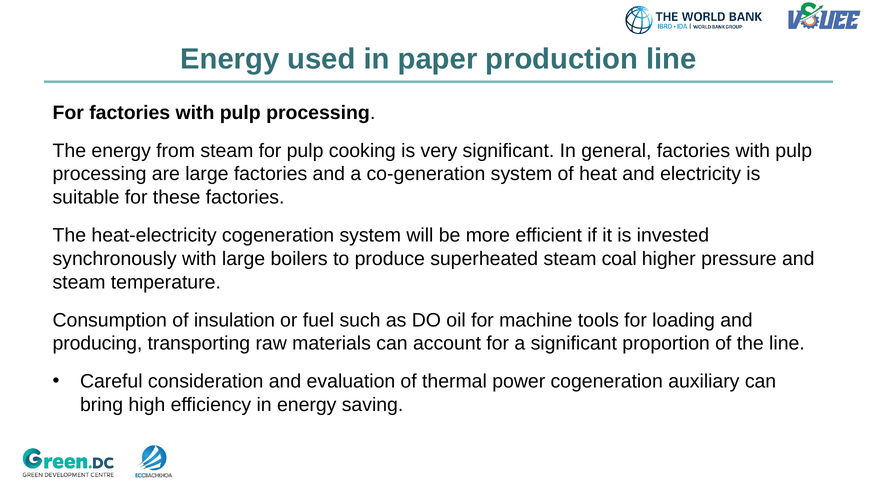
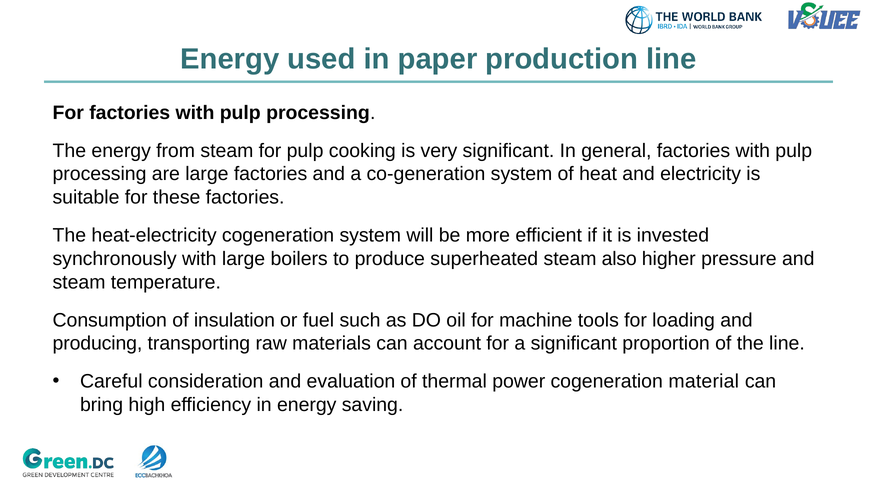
coal: coal -> also
auxiliary: auxiliary -> material
